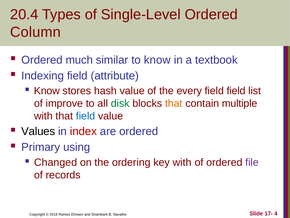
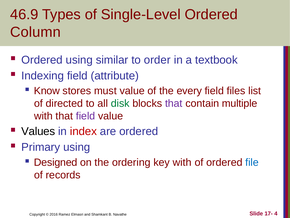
20.4: 20.4 -> 46.9
Ordered much: much -> using
to know: know -> order
hash: hash -> must
field field: field -> files
improve: improve -> directed
that at (174, 103) colour: orange -> purple
field at (86, 116) colour: blue -> purple
Changed: Changed -> Designed
file colour: purple -> blue
